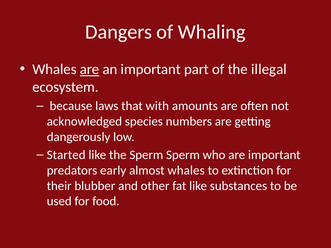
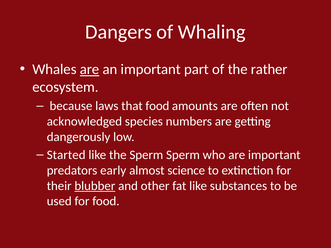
illegal: illegal -> rather
that with: with -> food
almost whales: whales -> science
blubber underline: none -> present
